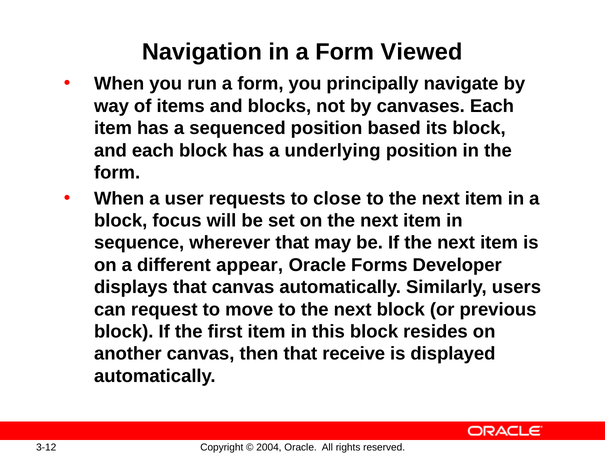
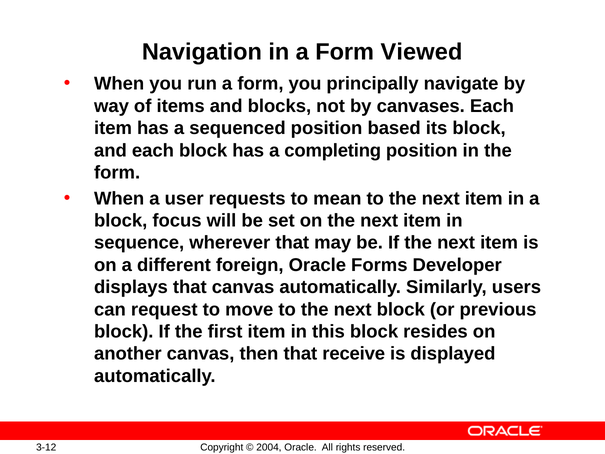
underlying: underlying -> completing
close: close -> mean
appear: appear -> foreign
